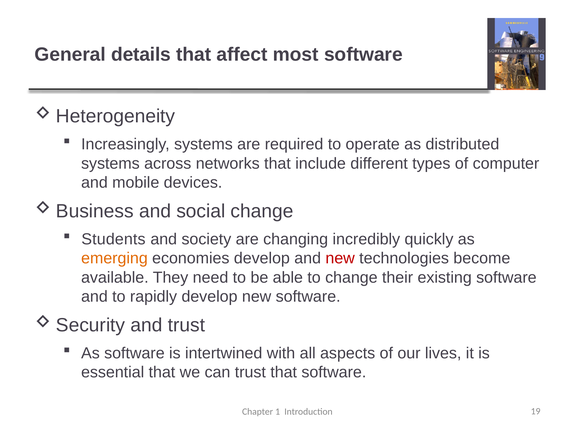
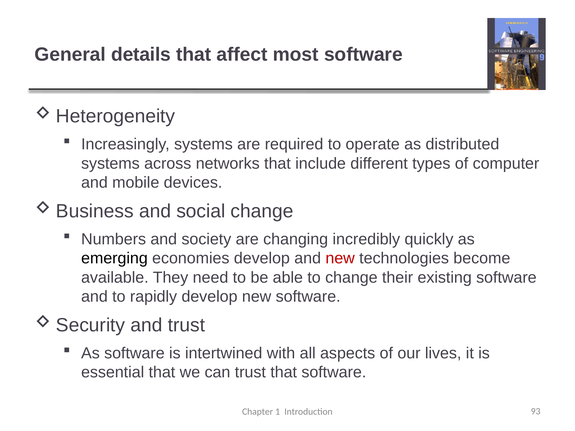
Students: Students -> Numbers
emerging colour: orange -> black
19: 19 -> 93
